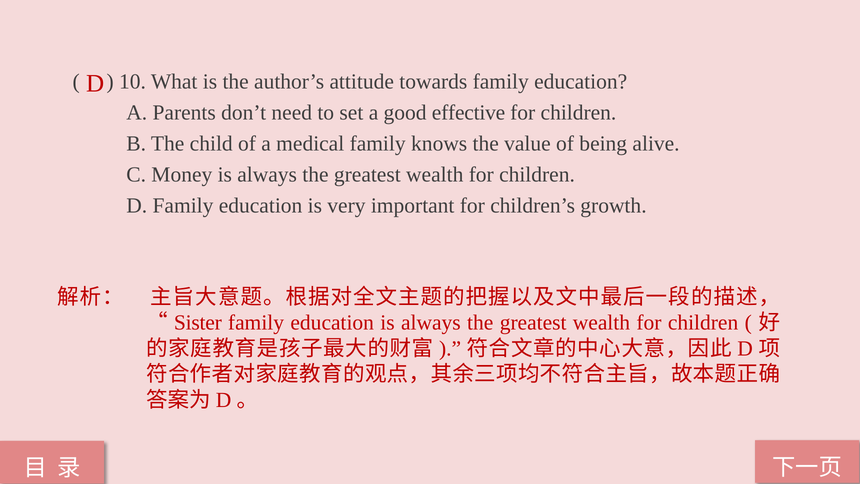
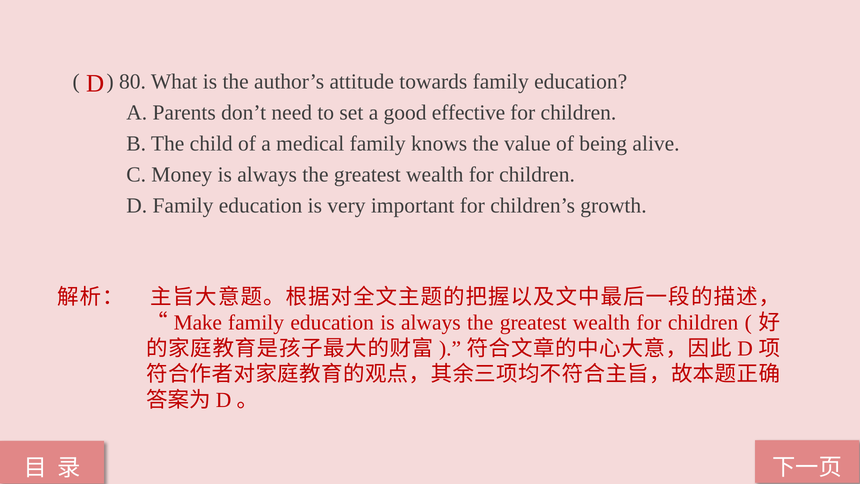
10: 10 -> 80
Sister: Sister -> Make
